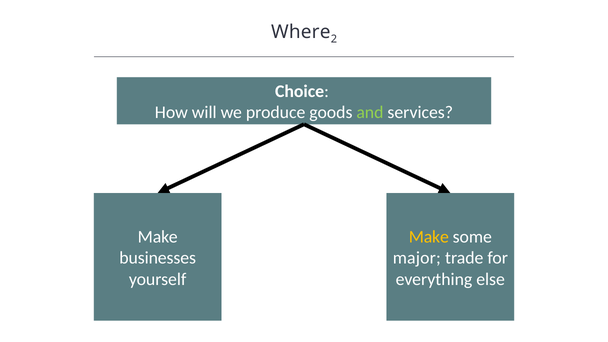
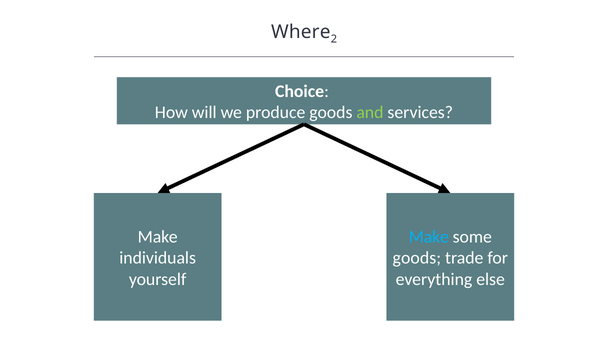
Make at (429, 237) colour: yellow -> light blue
businesses: businesses -> individuals
major at (417, 258): major -> goods
